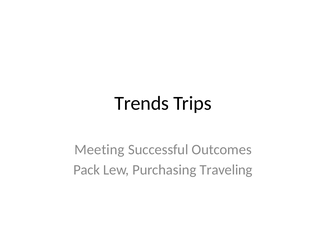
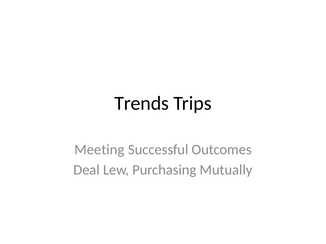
Pack: Pack -> Deal
Traveling: Traveling -> Mutually
